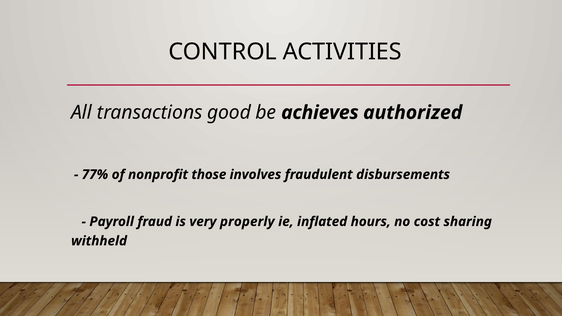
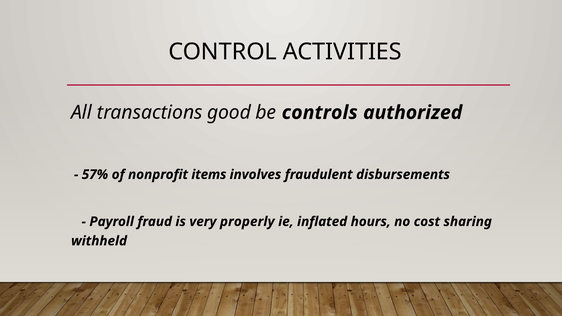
achieves: achieves -> controls
77%: 77% -> 57%
those: those -> items
